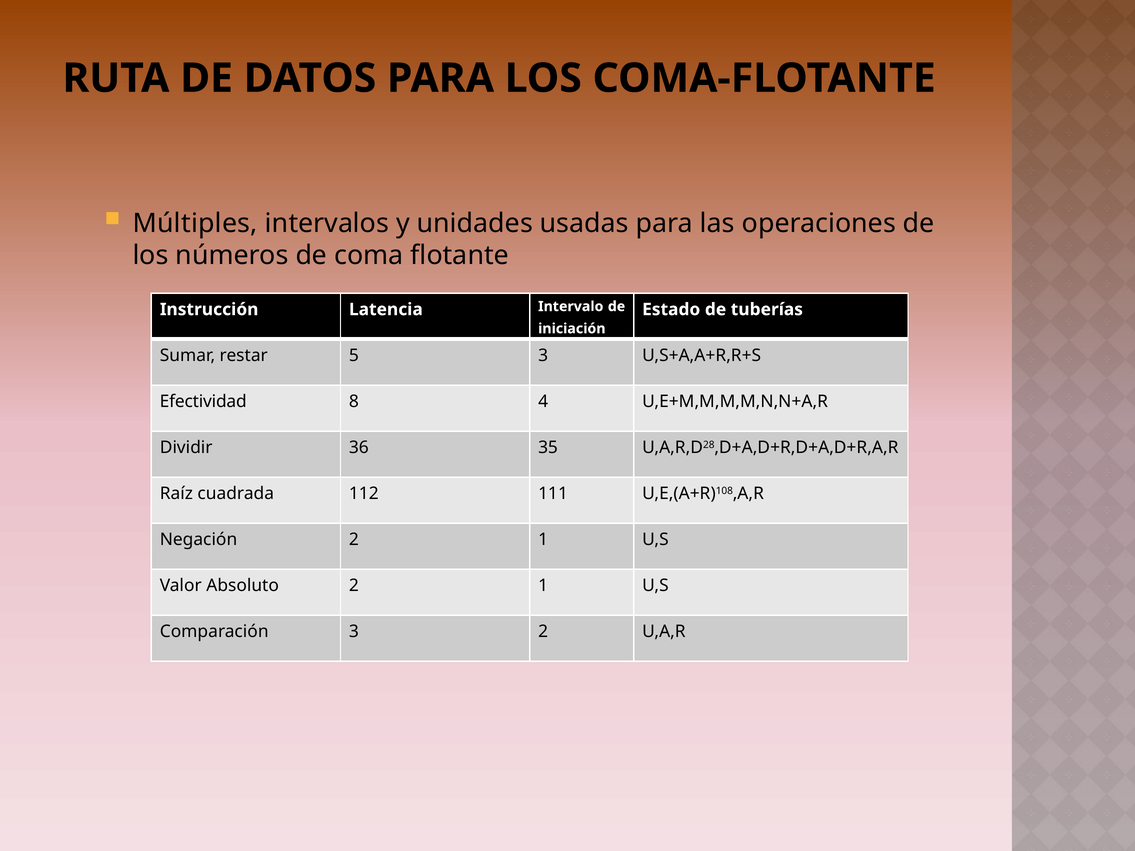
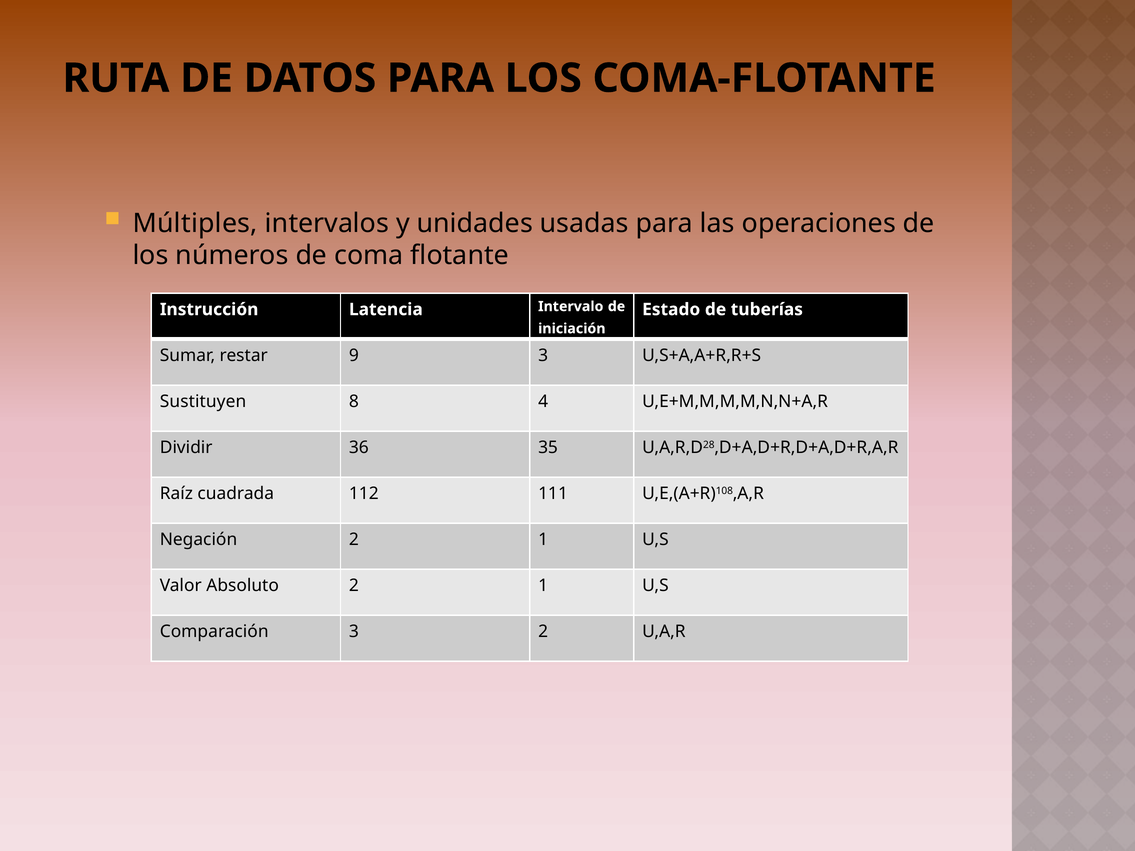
5: 5 -> 9
Efectividad: Efectividad -> Sustituyen
